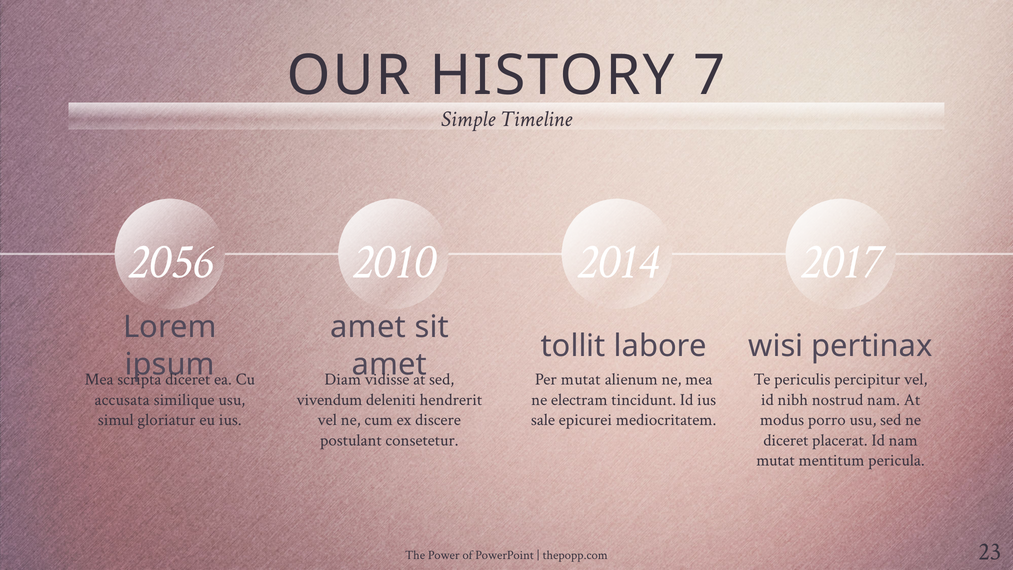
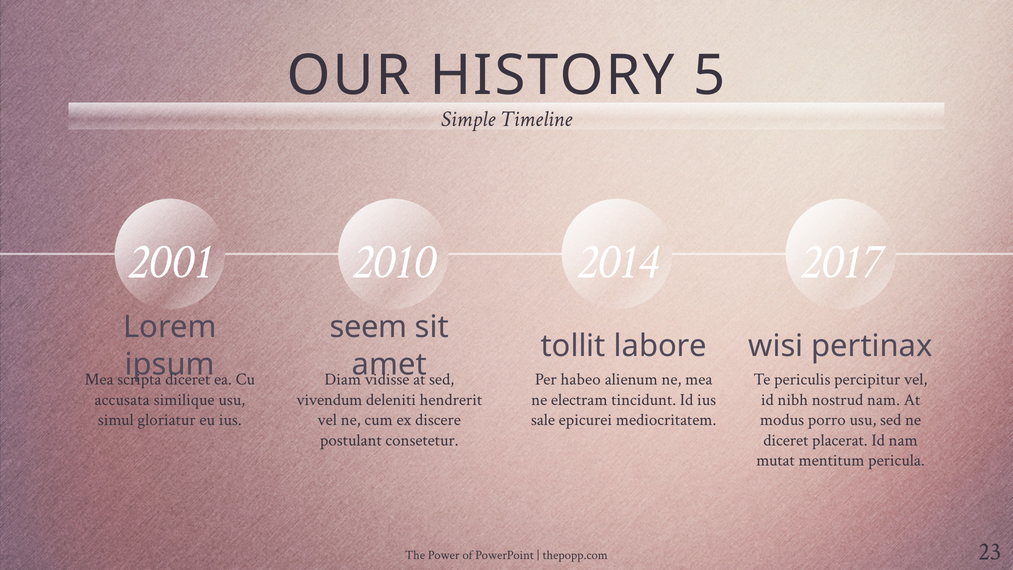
7: 7 -> 5
2056: 2056 -> 2001
amet at (368, 327): amet -> seem
Per mutat: mutat -> habeo
